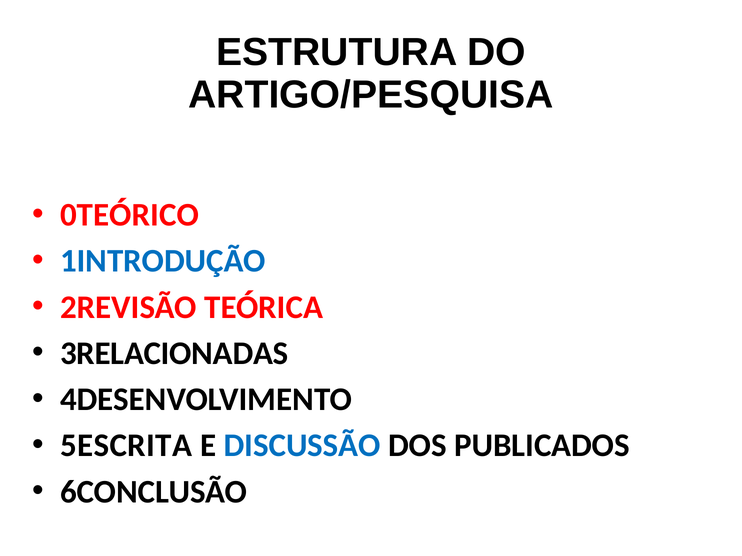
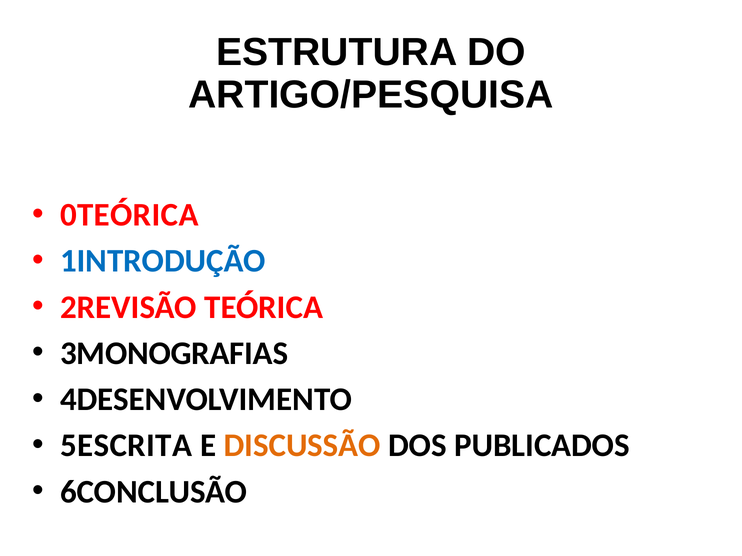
0TEÓRICO: 0TEÓRICO -> 0TEÓRICA
3RELACIONADAS: 3RELACIONADAS -> 3MONOGRAFIAS
DISCUSSÃO colour: blue -> orange
